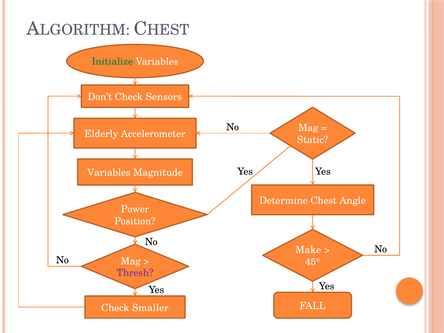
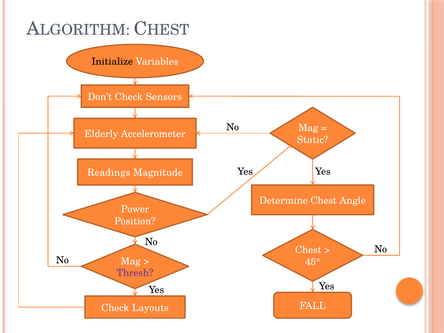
Initialize colour: green -> black
Variables at (109, 173): Variables -> Readings
Make at (308, 250): Make -> Chest
Smaller: Smaller -> Layouts
